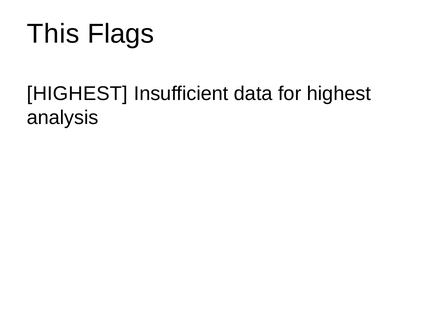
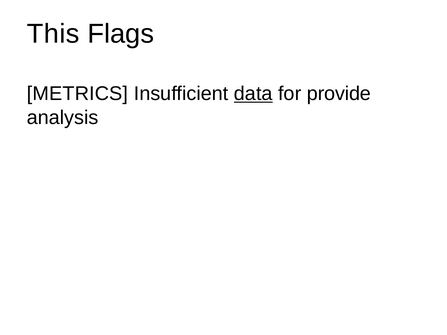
HIGHEST at (77, 94): HIGHEST -> METRICS
data underline: none -> present
for highest: highest -> provide
